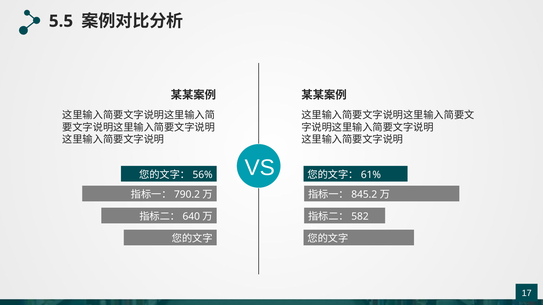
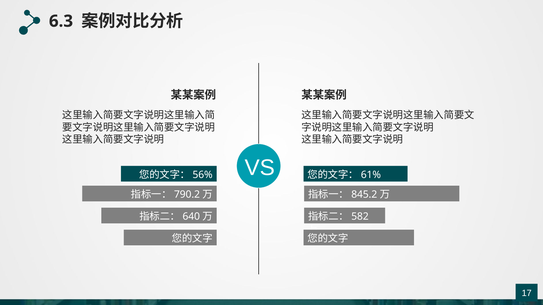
5.5: 5.5 -> 6.3
